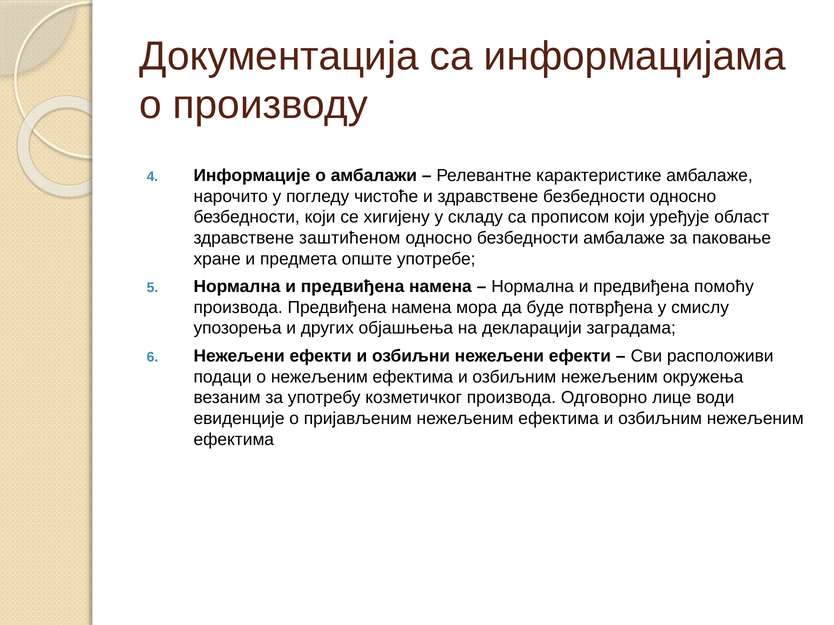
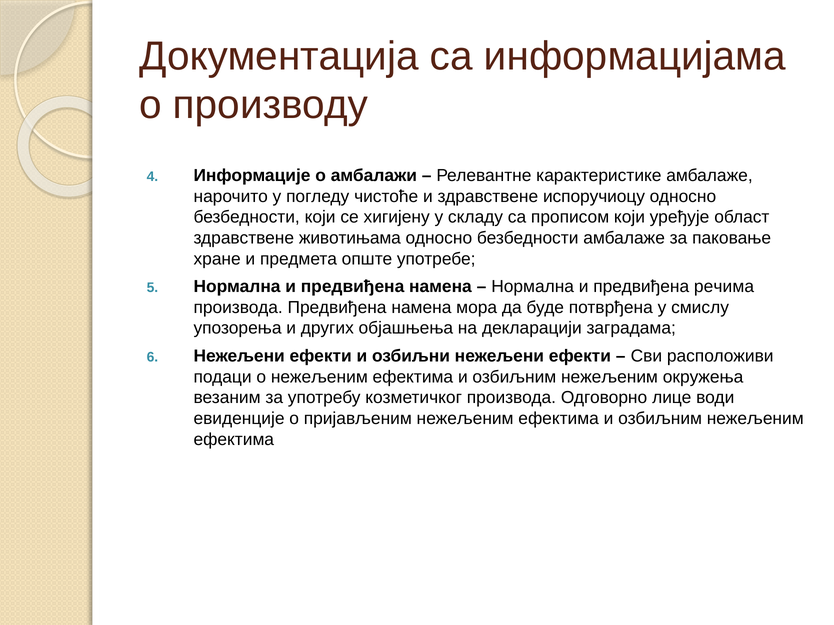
здравствене безбедности: безбедности -> испоручиоцу
заштићеном: заштићеном -> животињама
помоћу: помоћу -> речима
